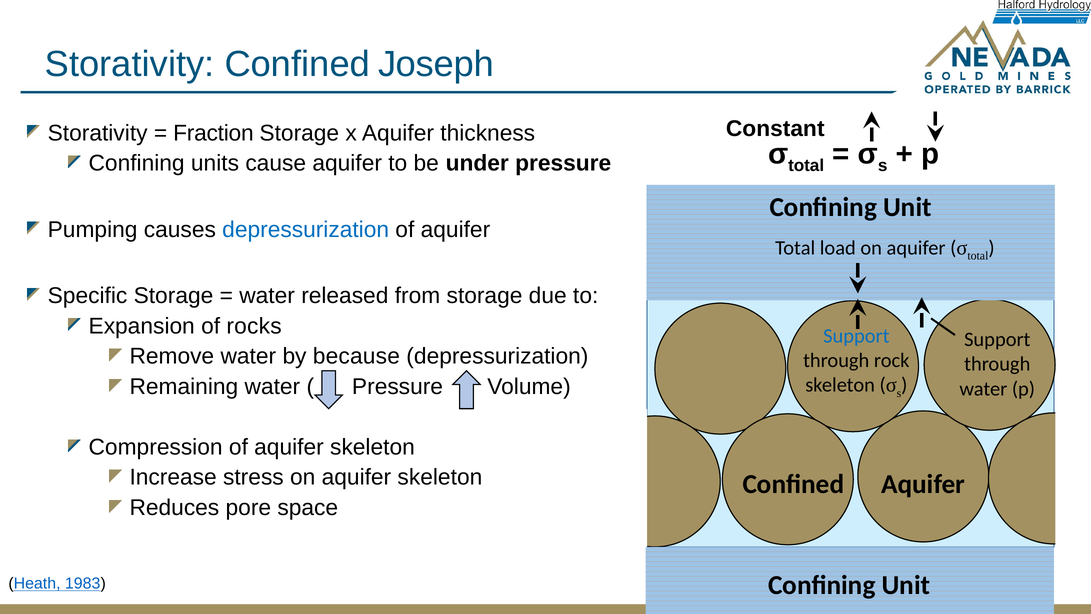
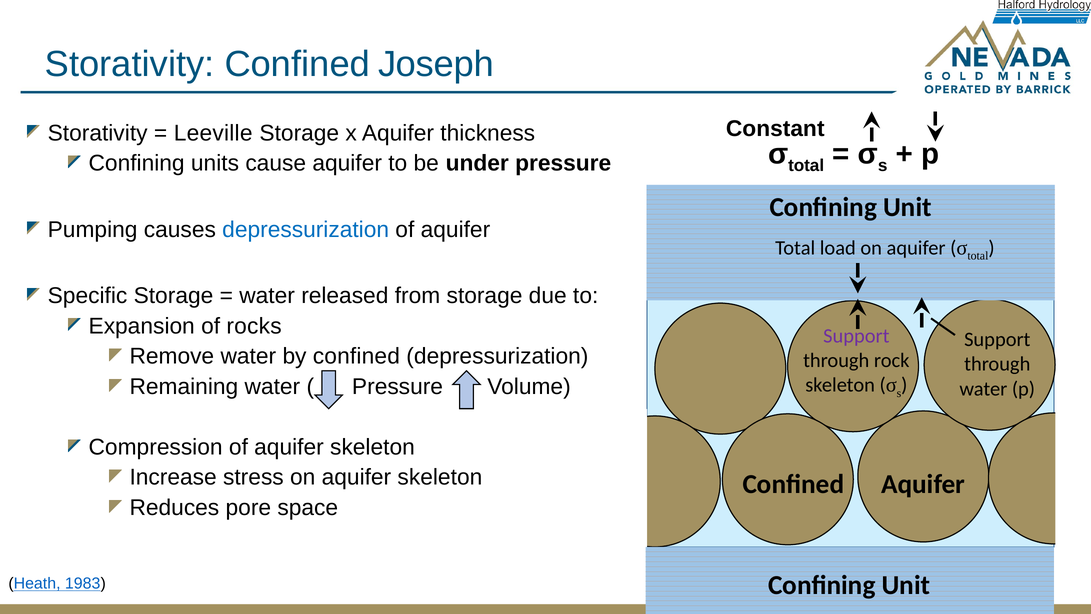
Fraction: Fraction -> Leeville
Support at (856, 336) colour: blue -> purple
by because: because -> confined
